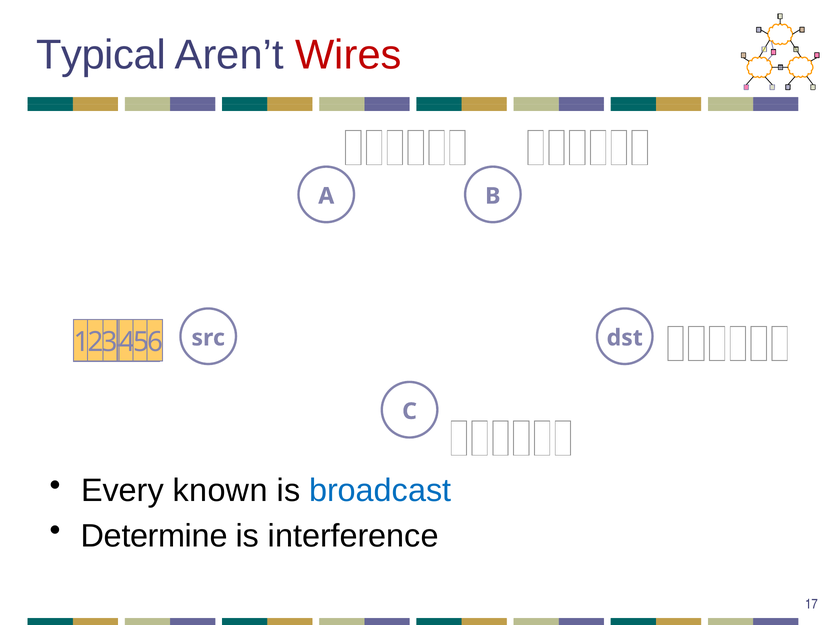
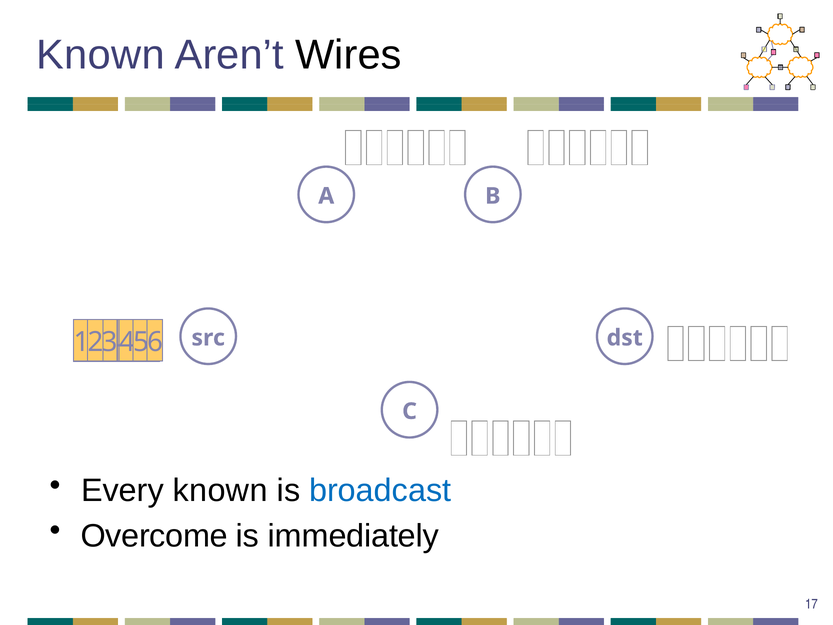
Typical at (101, 55): Typical -> Known
Wires colour: red -> black
Determine: Determine -> Overcome
interference: interference -> immediately
